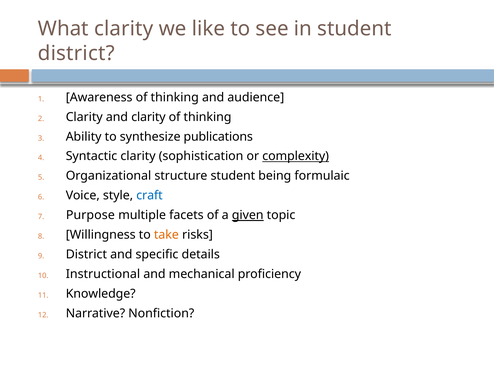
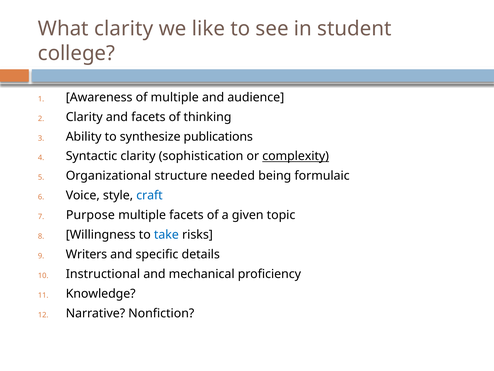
district at (76, 53): district -> college
Awareness of thinking: thinking -> multiple
and clarity: clarity -> facets
structure student: student -> needed
given underline: present -> none
take colour: orange -> blue
District at (86, 254): District -> Writers
